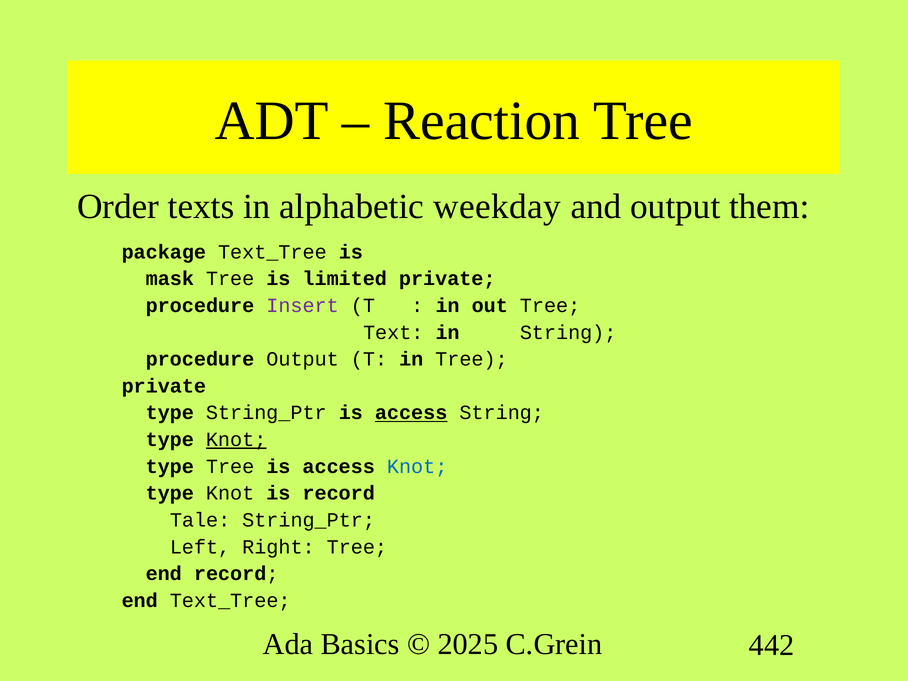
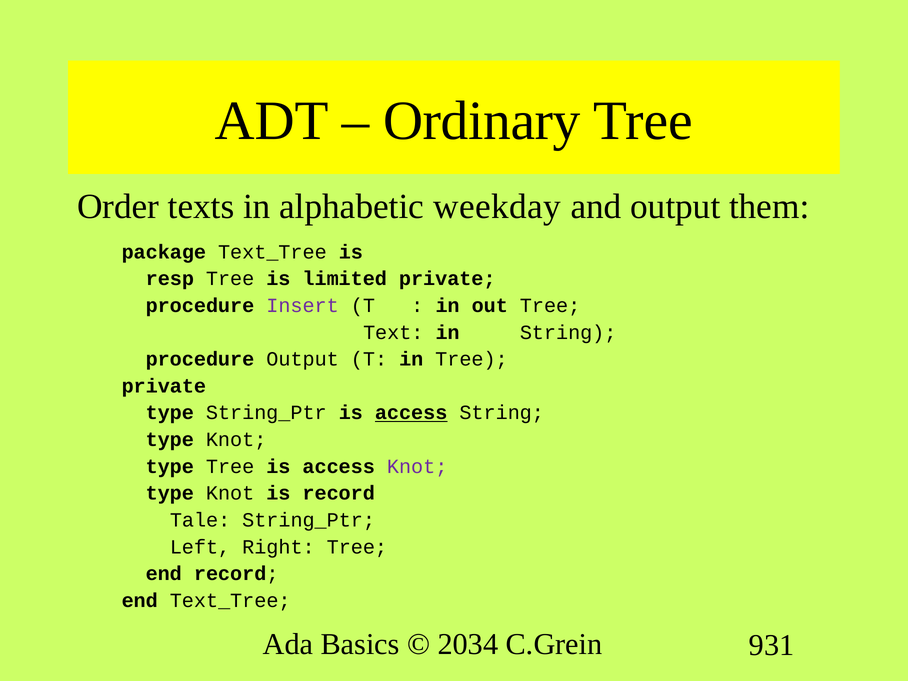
Reaction: Reaction -> Ordinary
mask: mask -> resp
Knot at (236, 440) underline: present -> none
Knot at (417, 466) colour: blue -> purple
2025: 2025 -> 2034
442: 442 -> 931
